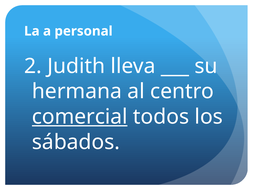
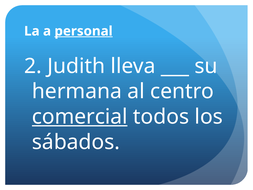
personal underline: none -> present
